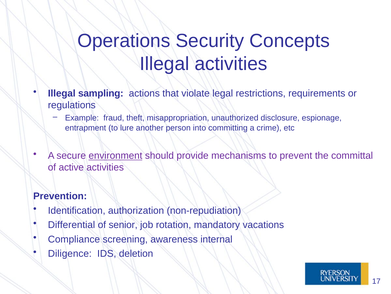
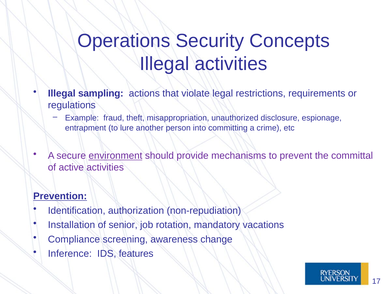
Prevention underline: none -> present
Differential: Differential -> Installation
internal: internal -> change
Diligence: Diligence -> Inference
deletion: deletion -> features
